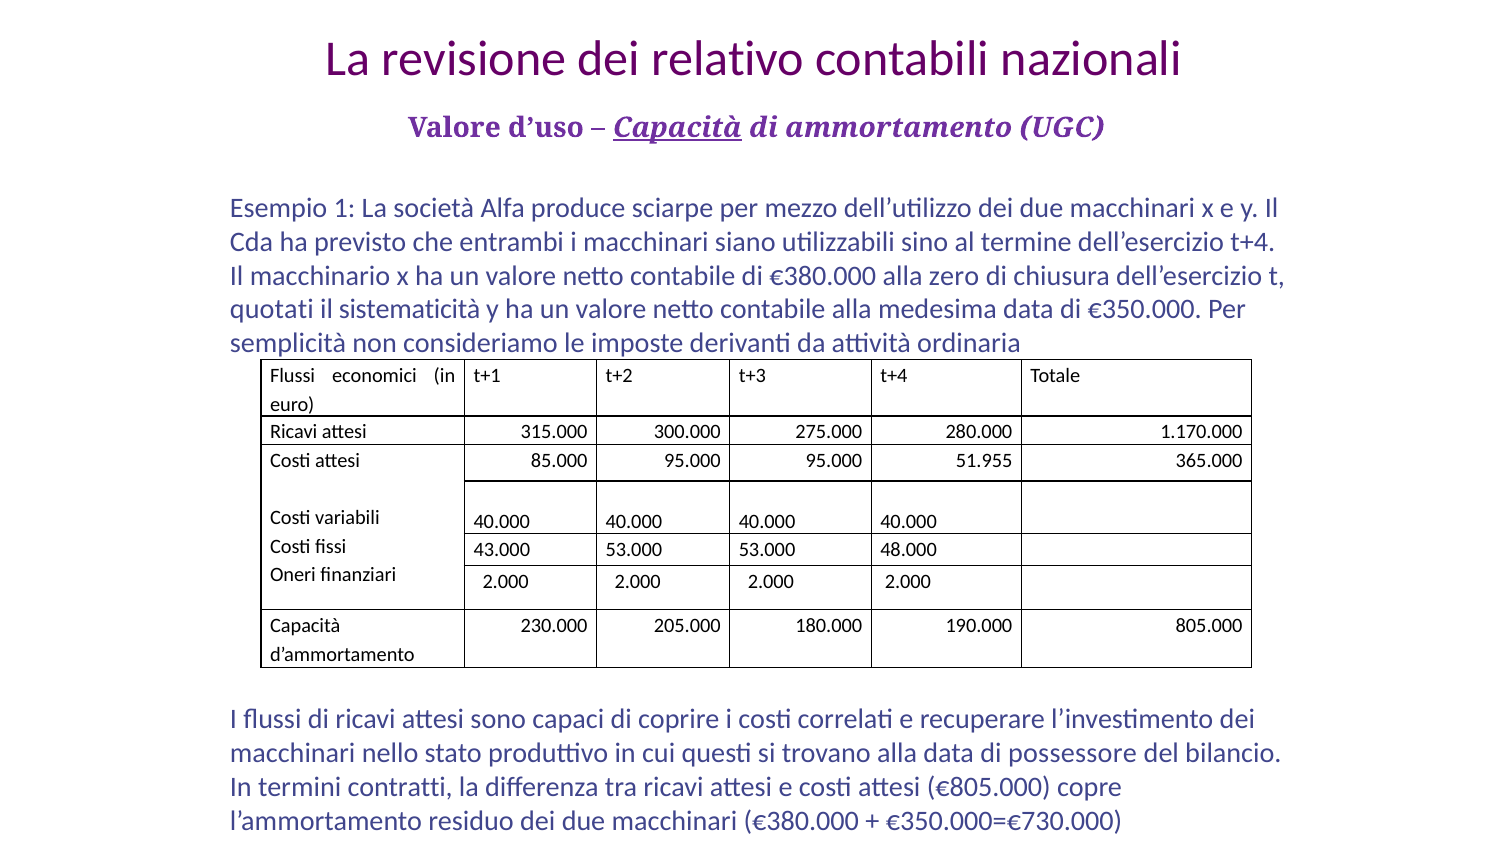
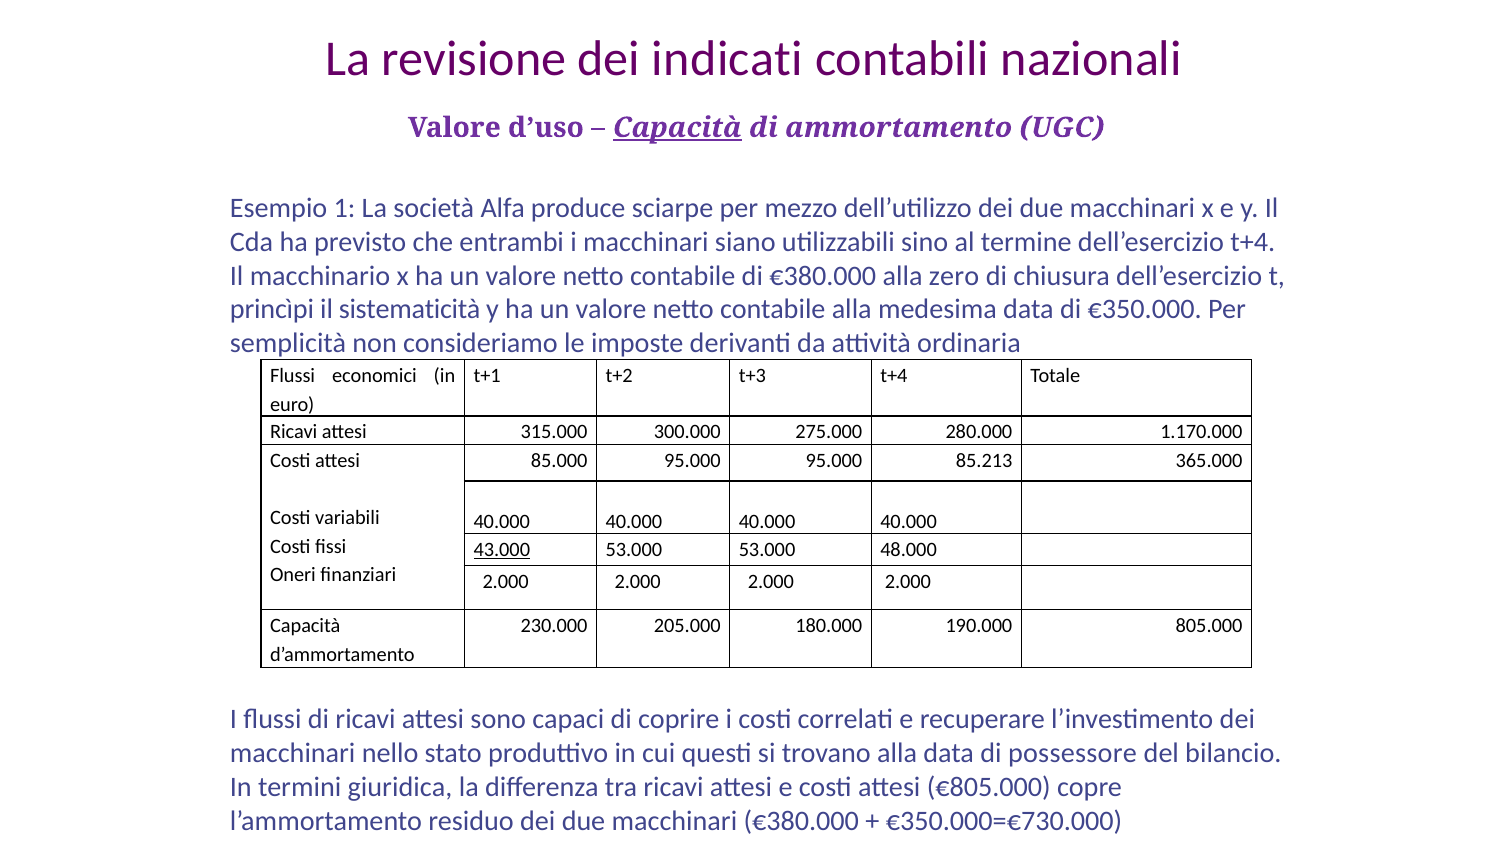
relativo: relativo -> indicati
quotati: quotati -> princìpi
51.955: 51.955 -> 85.213
43.000 underline: none -> present
contratti: contratti -> giuridica
